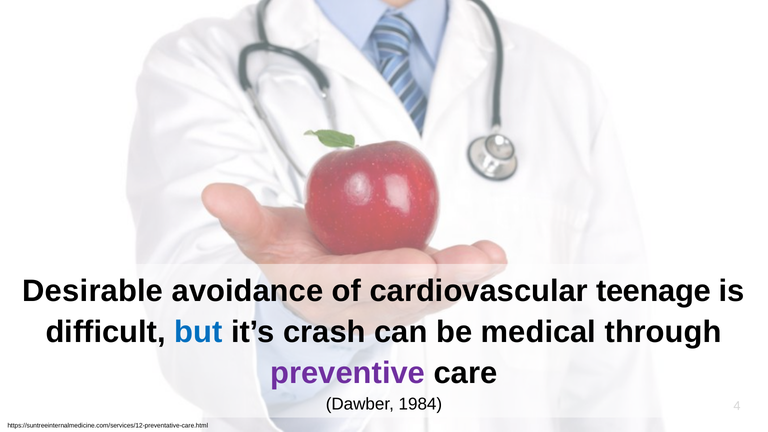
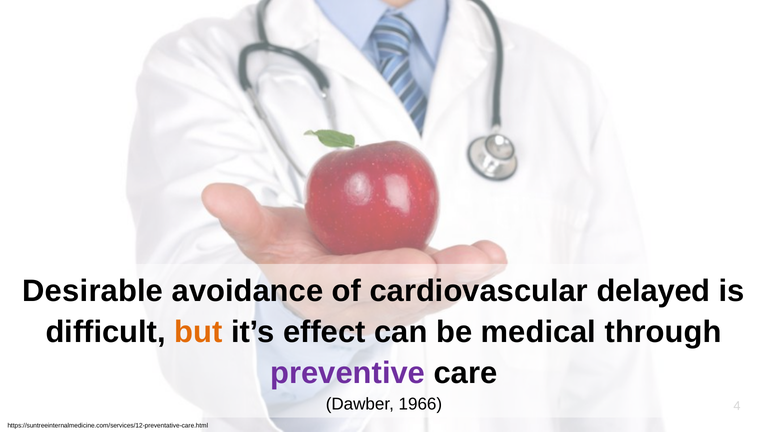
teenage: teenage -> delayed
but colour: blue -> orange
crash: crash -> effect
1984: 1984 -> 1966
